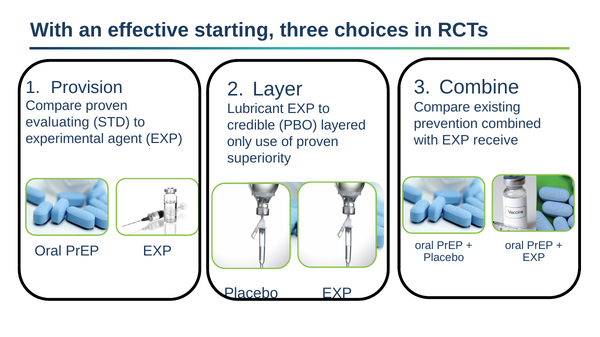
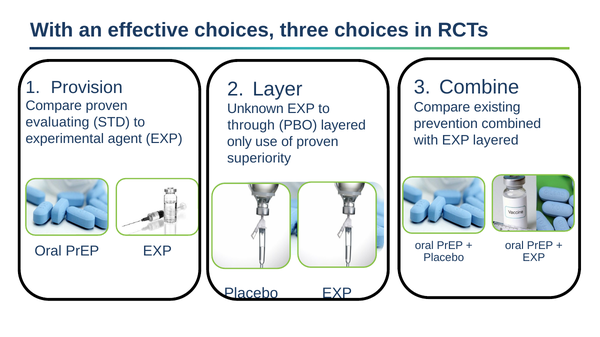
effective starting: starting -> choices
Lubricant: Lubricant -> Unknown
credible: credible -> through
EXP receive: receive -> layered
